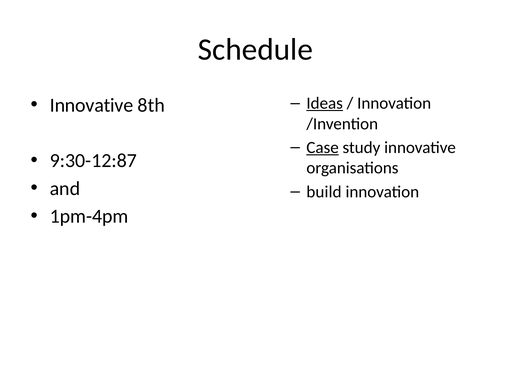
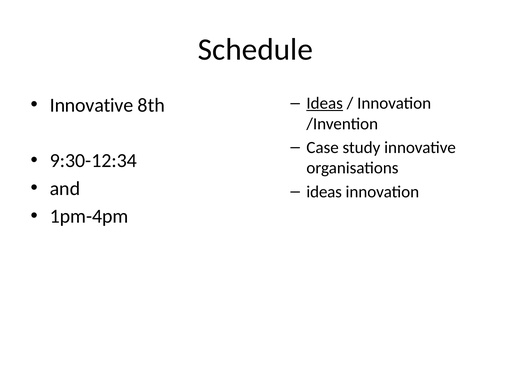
Case underline: present -> none
9:30-12:87: 9:30-12:87 -> 9:30-12:34
build at (324, 192): build -> ideas
